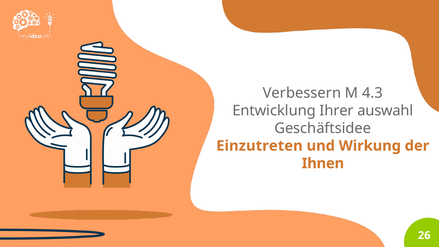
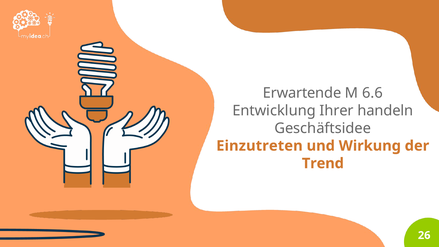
Verbessern: Verbessern -> Erwartende
4.3: 4.3 -> 6.6
auswahl: auswahl -> handeln
Ihnen: Ihnen -> Trend
